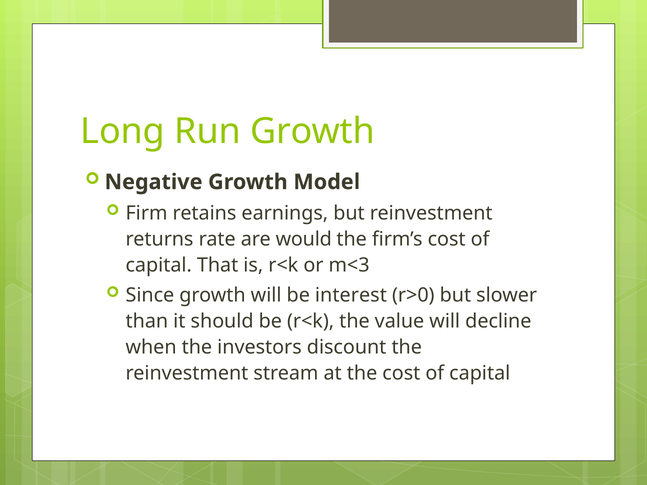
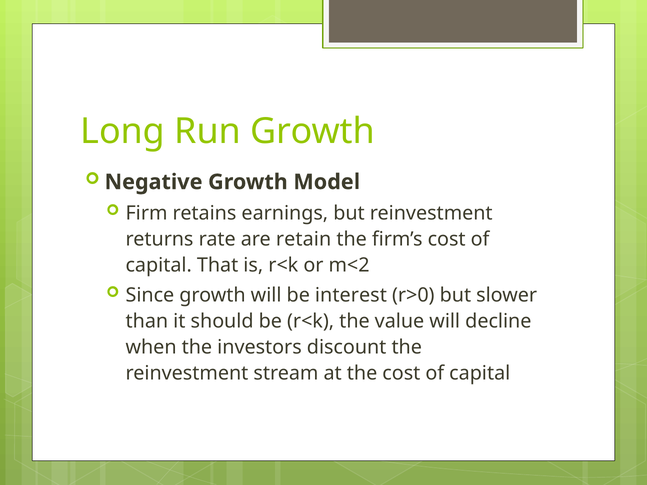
would: would -> retain
m<3: m<3 -> m<2
